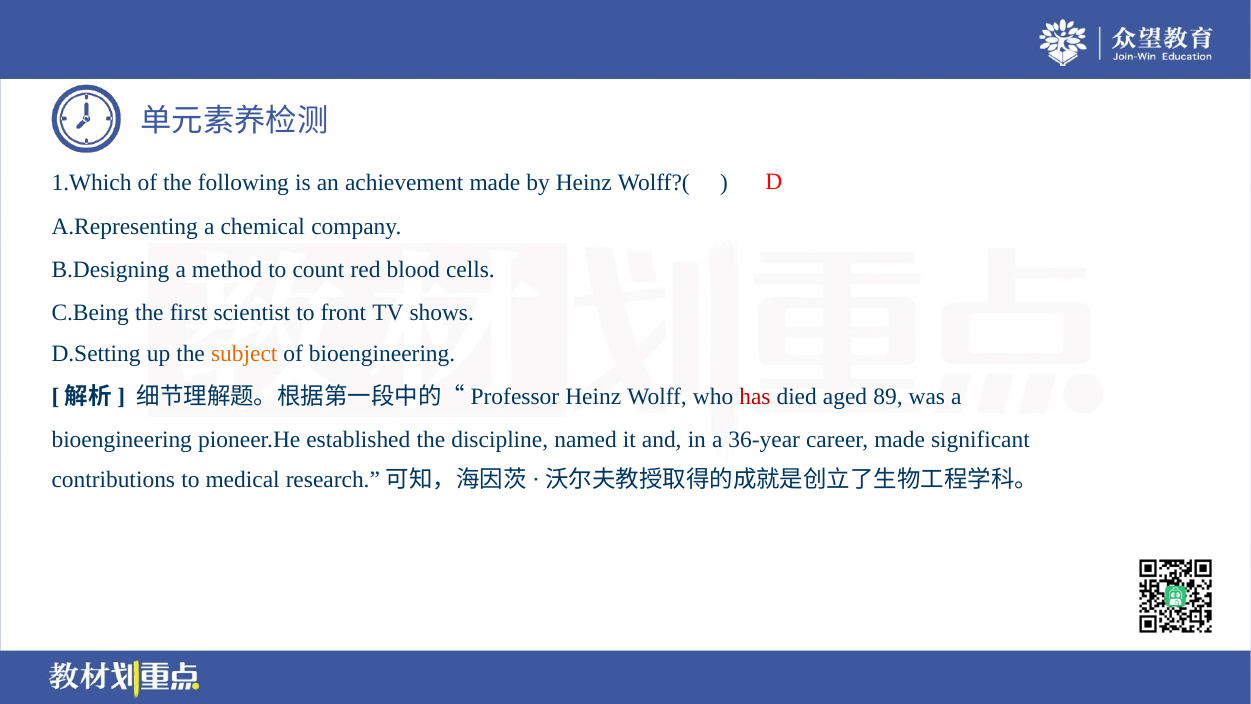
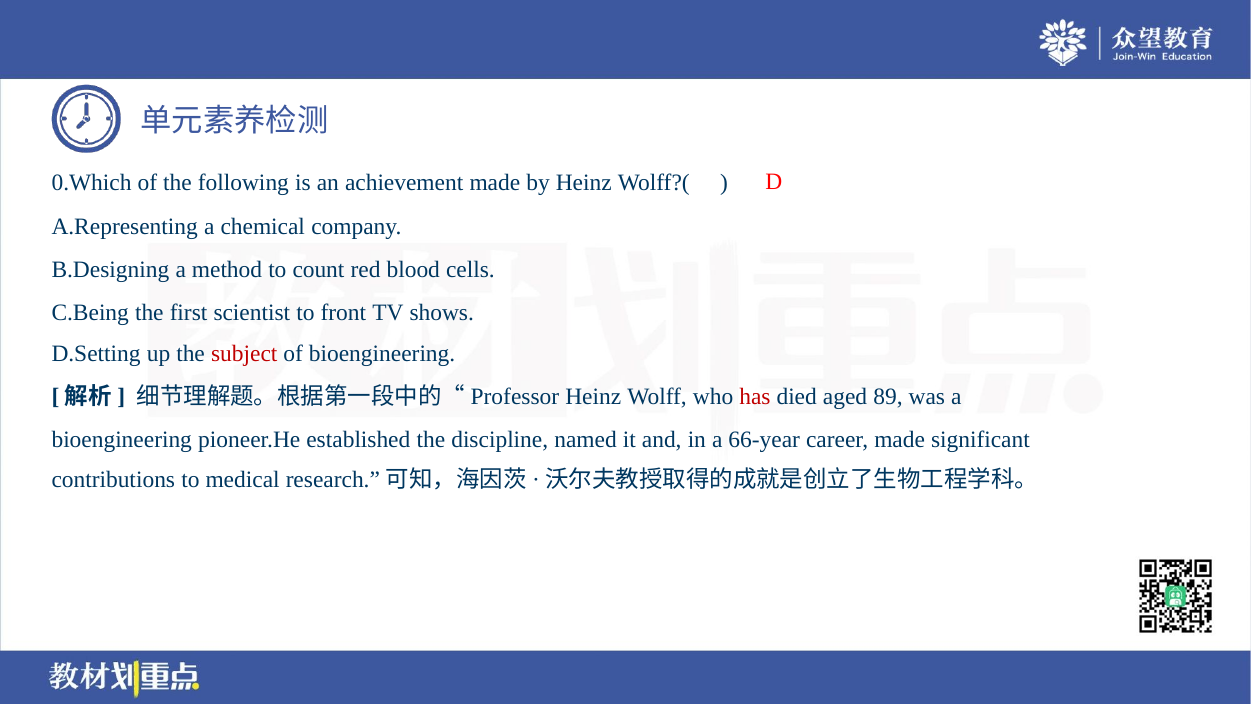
1.Which: 1.Which -> 0.Which
subject colour: orange -> red
36-year: 36-year -> 66-year
